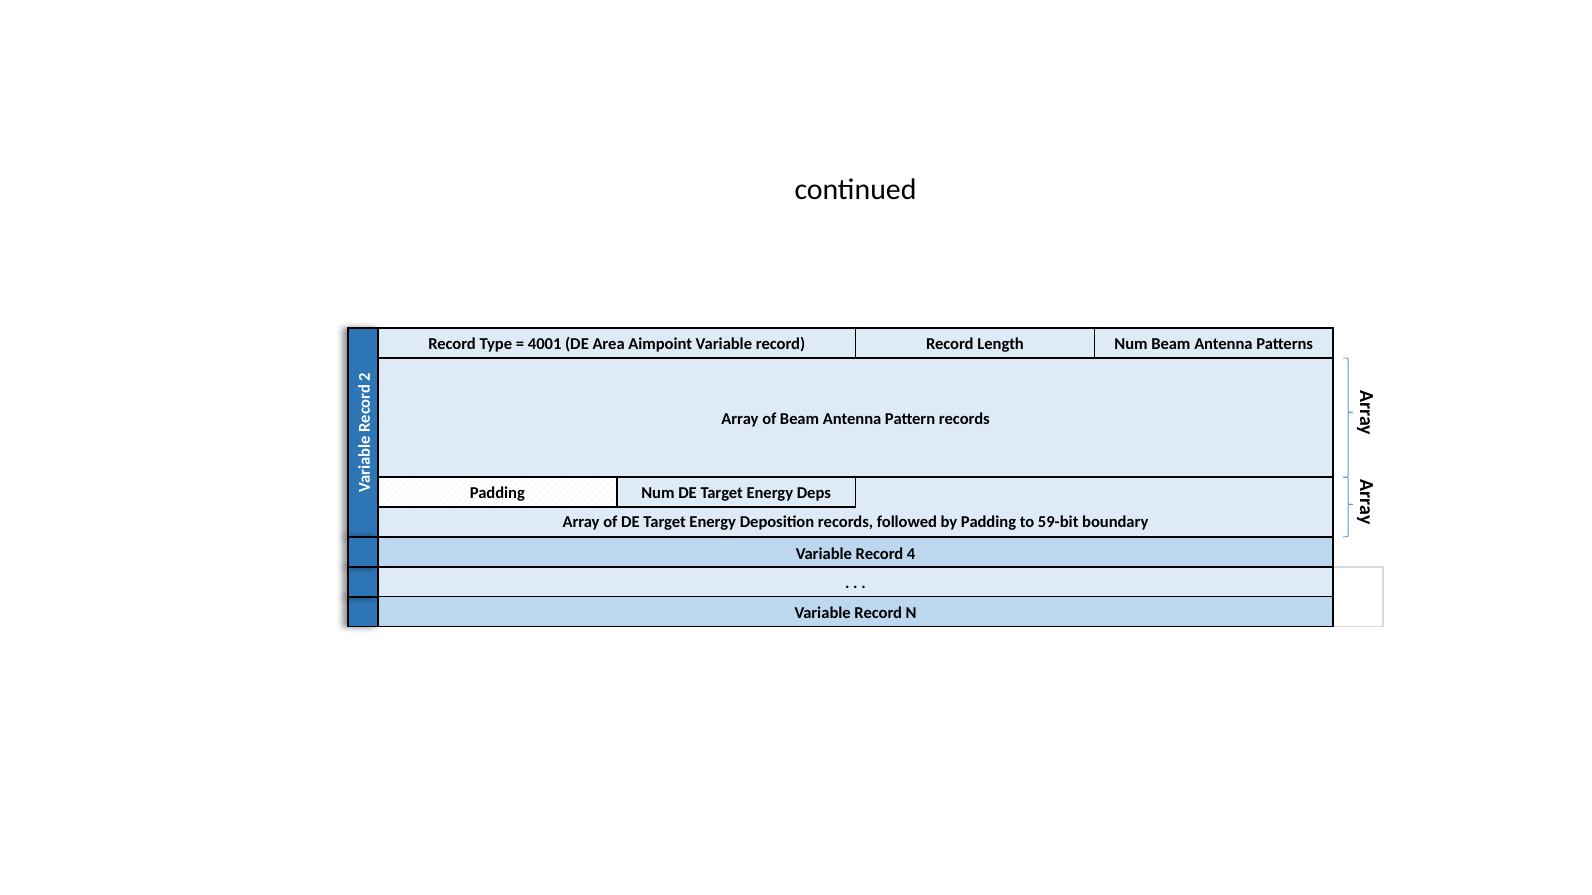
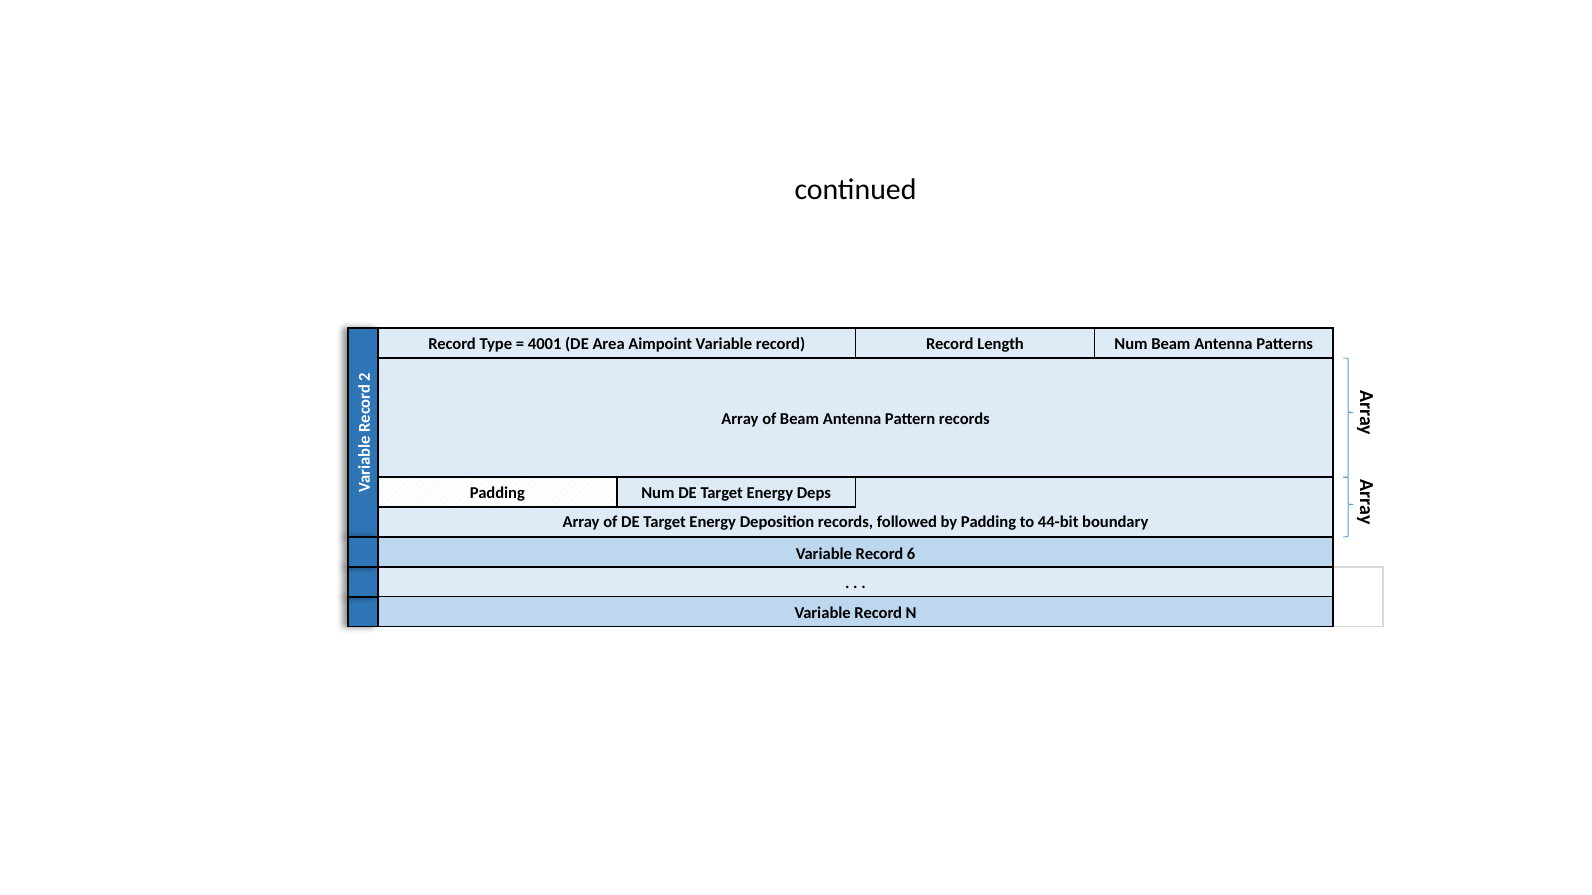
59-bit: 59-bit -> 44-bit
4: 4 -> 6
